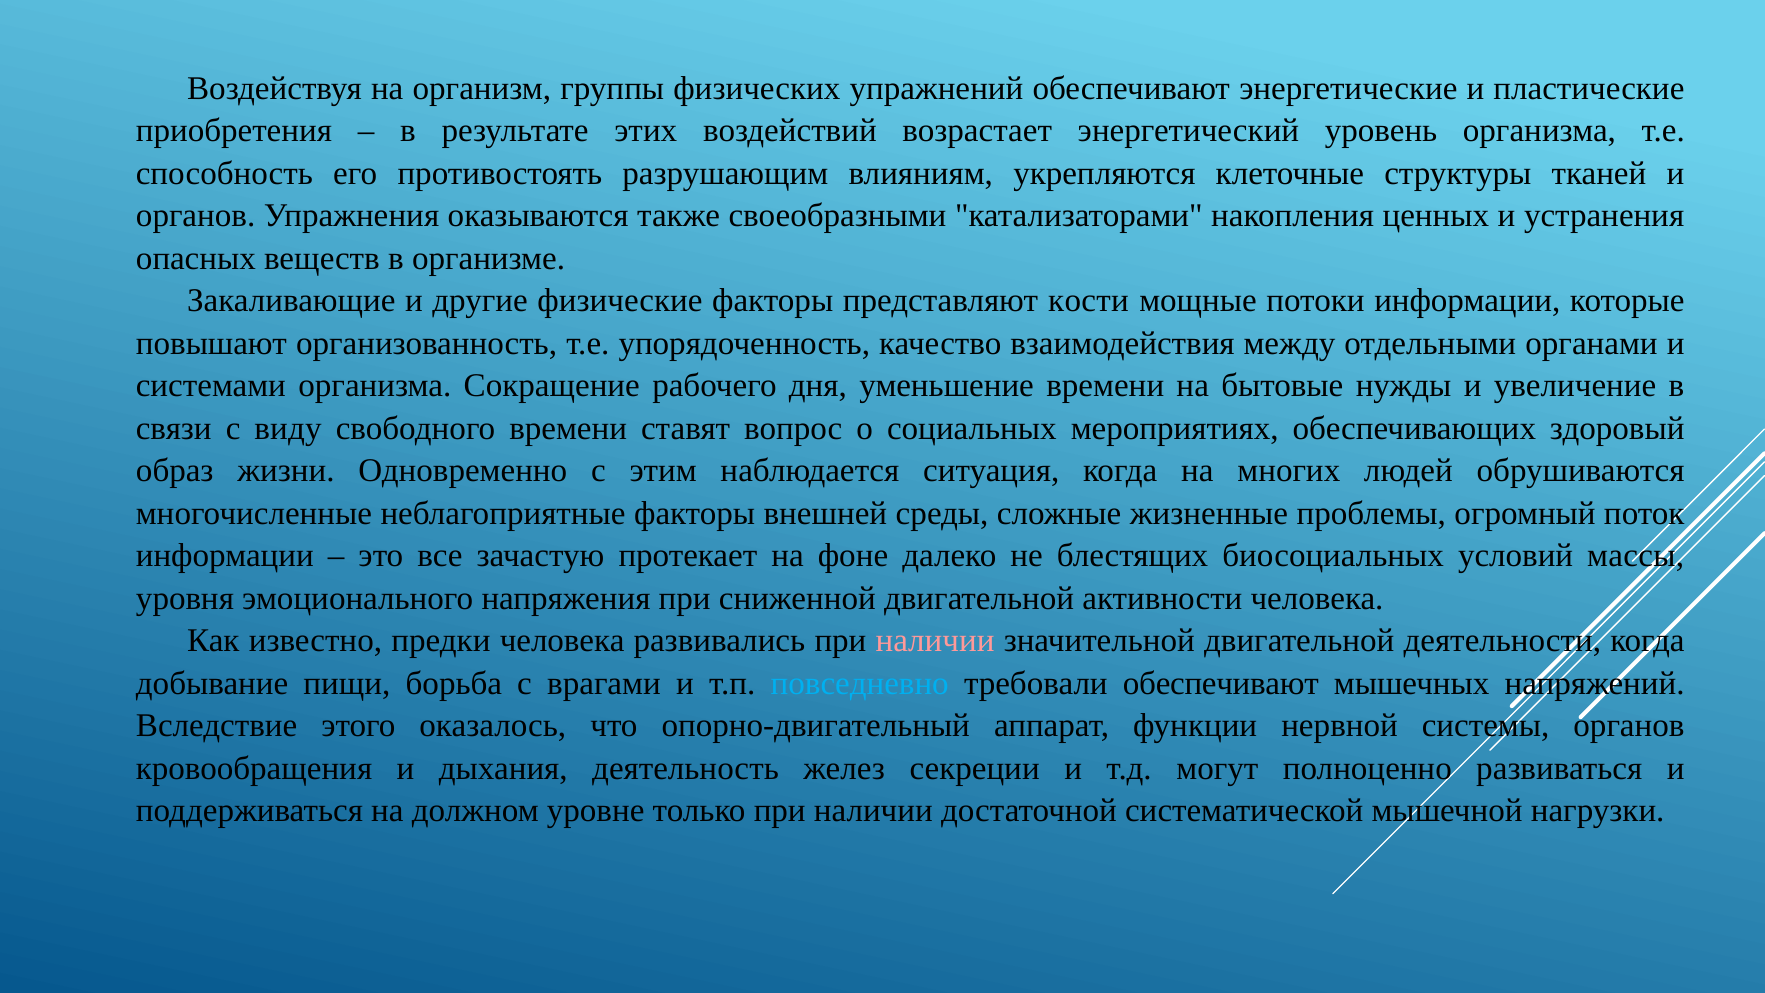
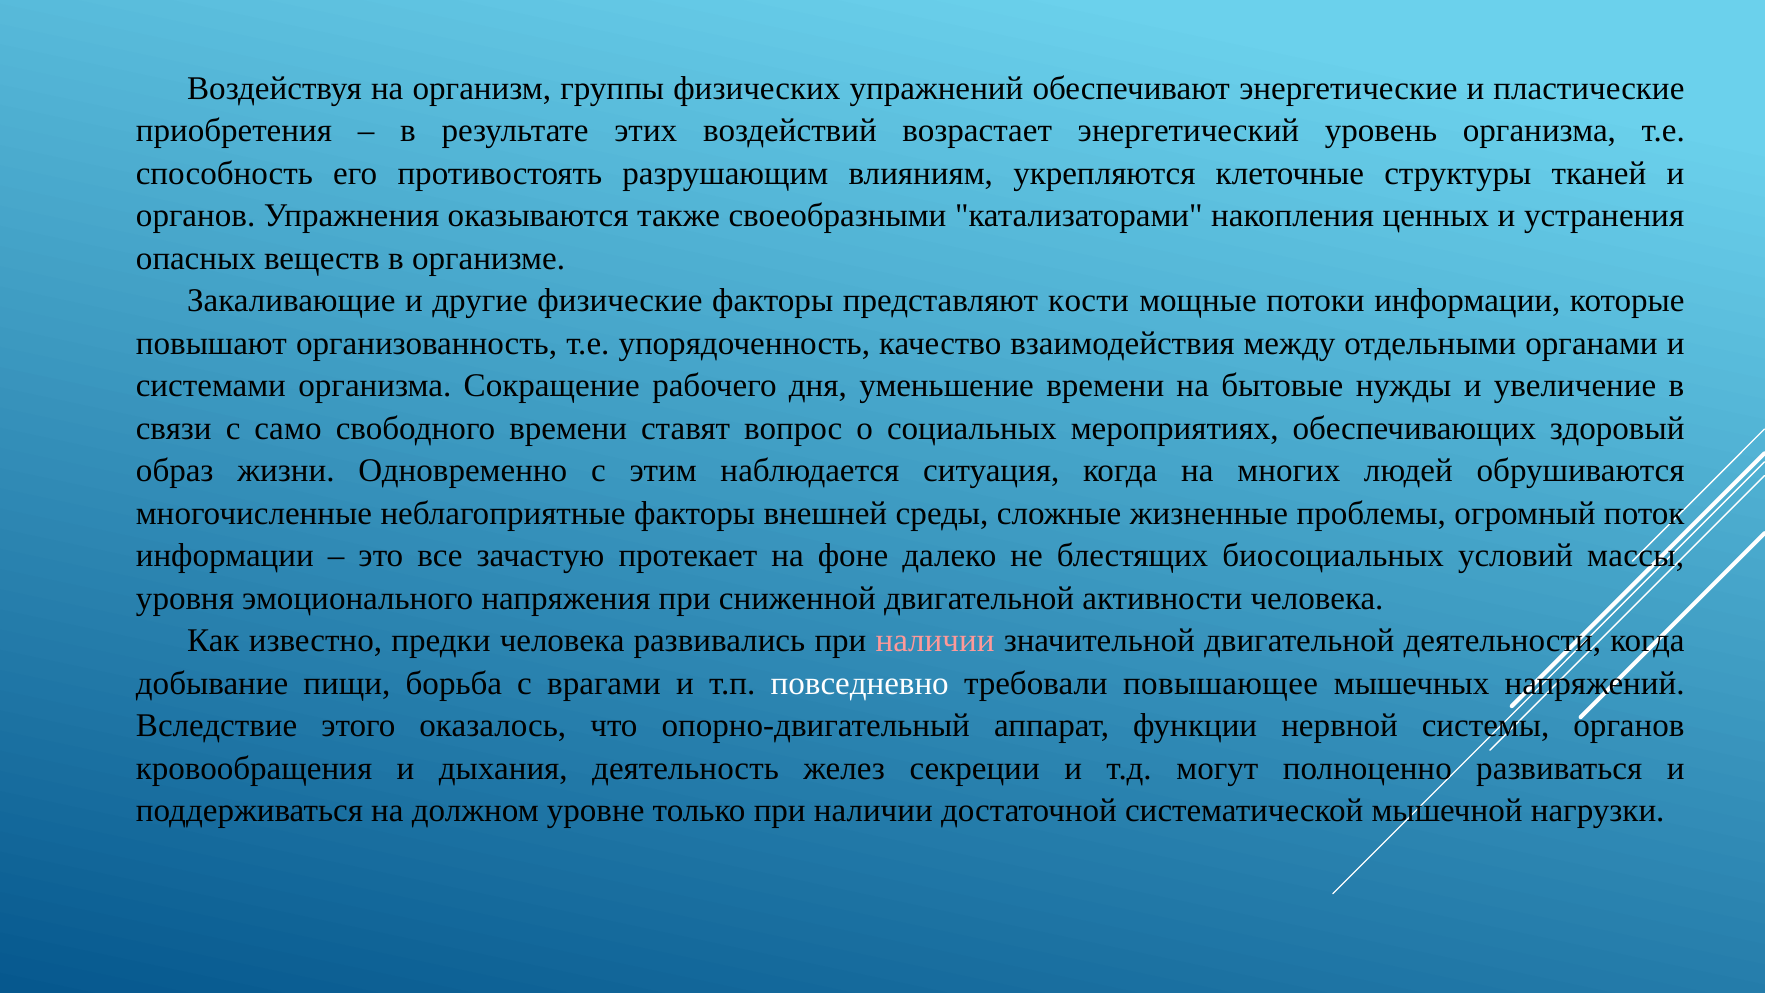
виду: виду -> само
повседневно colour: light blue -> white
требовали обеспечивают: обеспечивают -> повышающее
